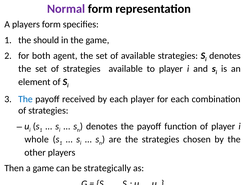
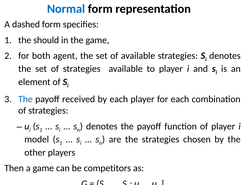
Normal colour: purple -> blue
A players: players -> dashed
whole: whole -> model
strategically: strategically -> competitors
